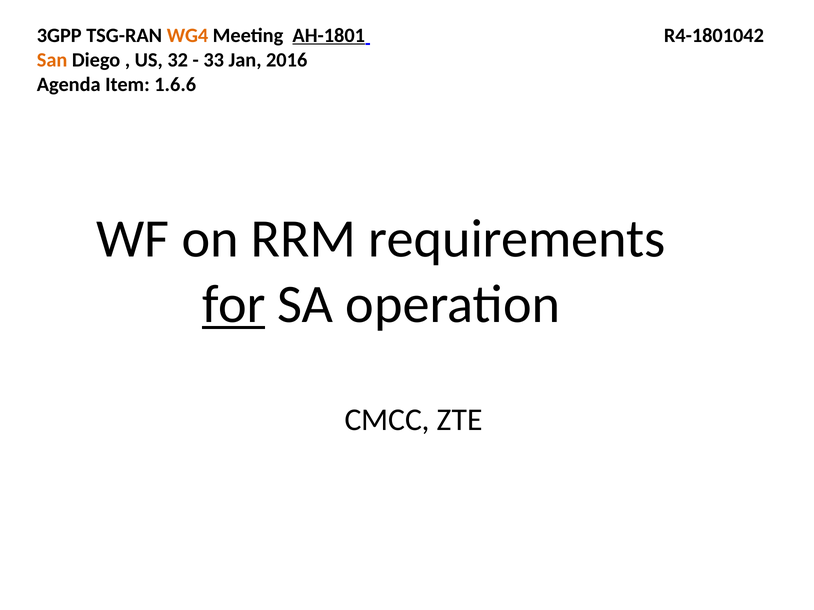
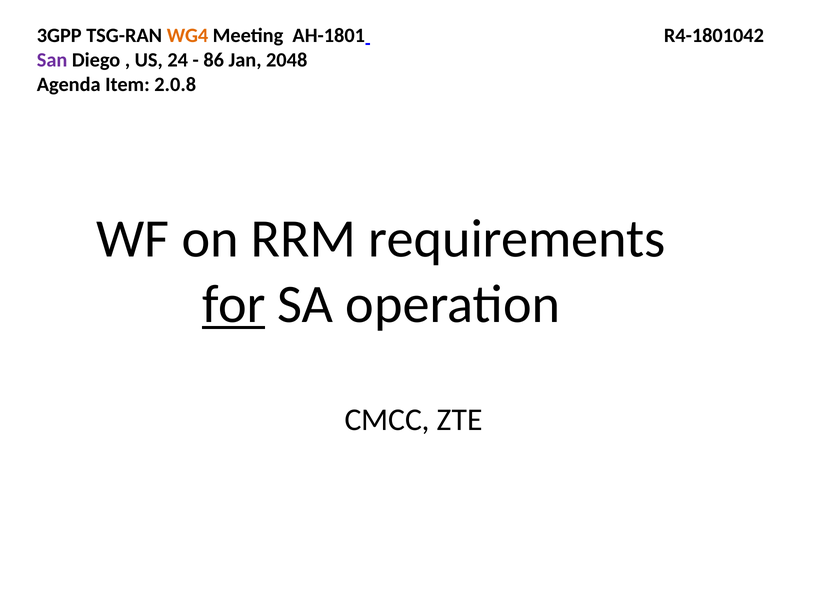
AH-1801 underline: present -> none
San colour: orange -> purple
32: 32 -> 24
33: 33 -> 86
2016: 2016 -> 2048
1.6.6: 1.6.6 -> 2.0.8
